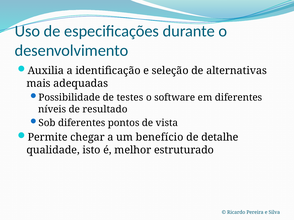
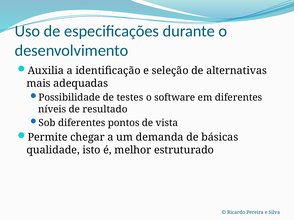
benefício: benefício -> demanda
detalhe: detalhe -> básicas
